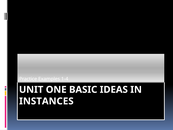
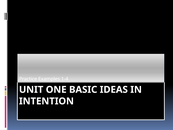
INSTANCES: INSTANCES -> INTENTION
